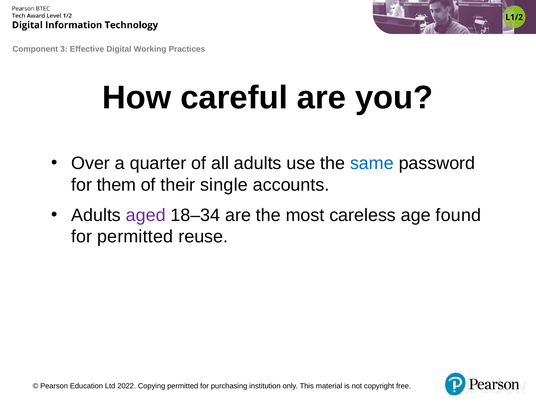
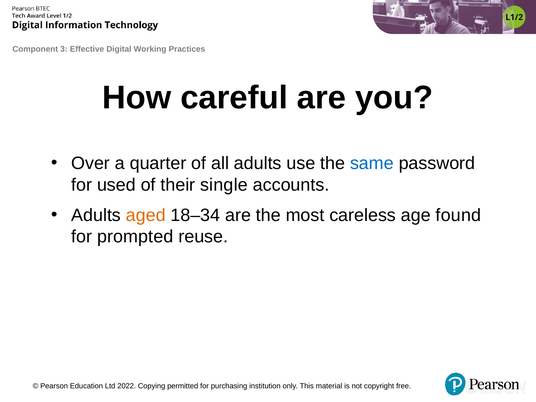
them: them -> used
aged colour: purple -> orange
for permitted: permitted -> prompted
